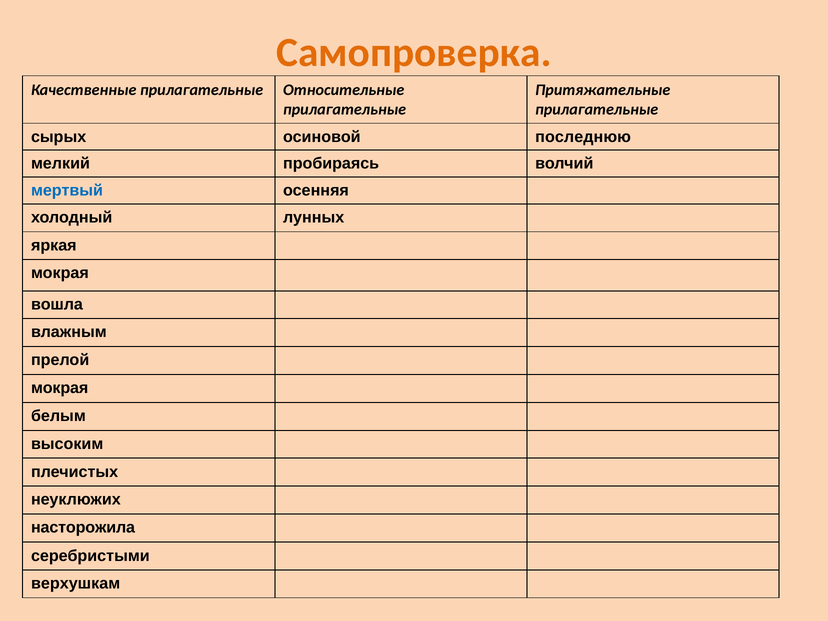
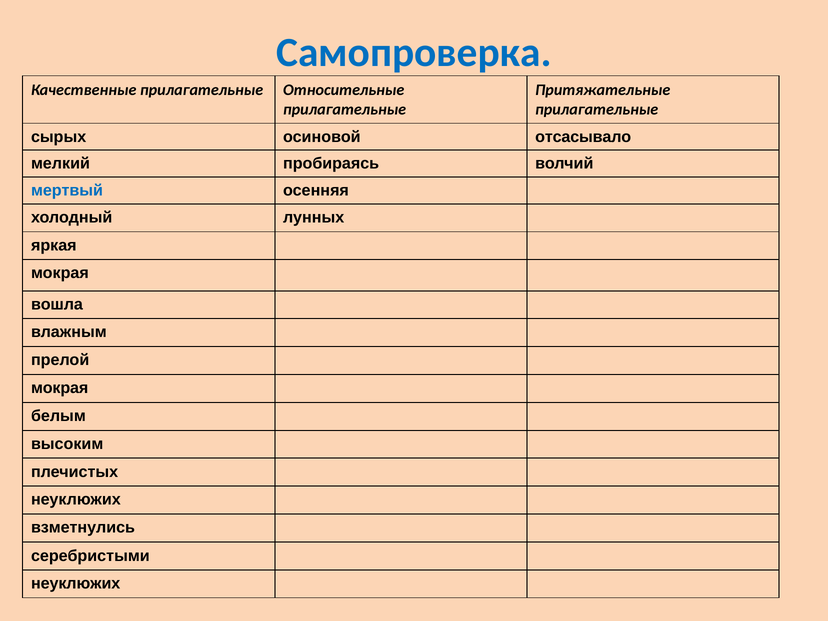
Самопроверка colour: orange -> blue
последнюю: последнюю -> отсасывало
насторожила: насторожила -> взметнулись
верхушкам at (76, 583): верхушкам -> неуклюжих
